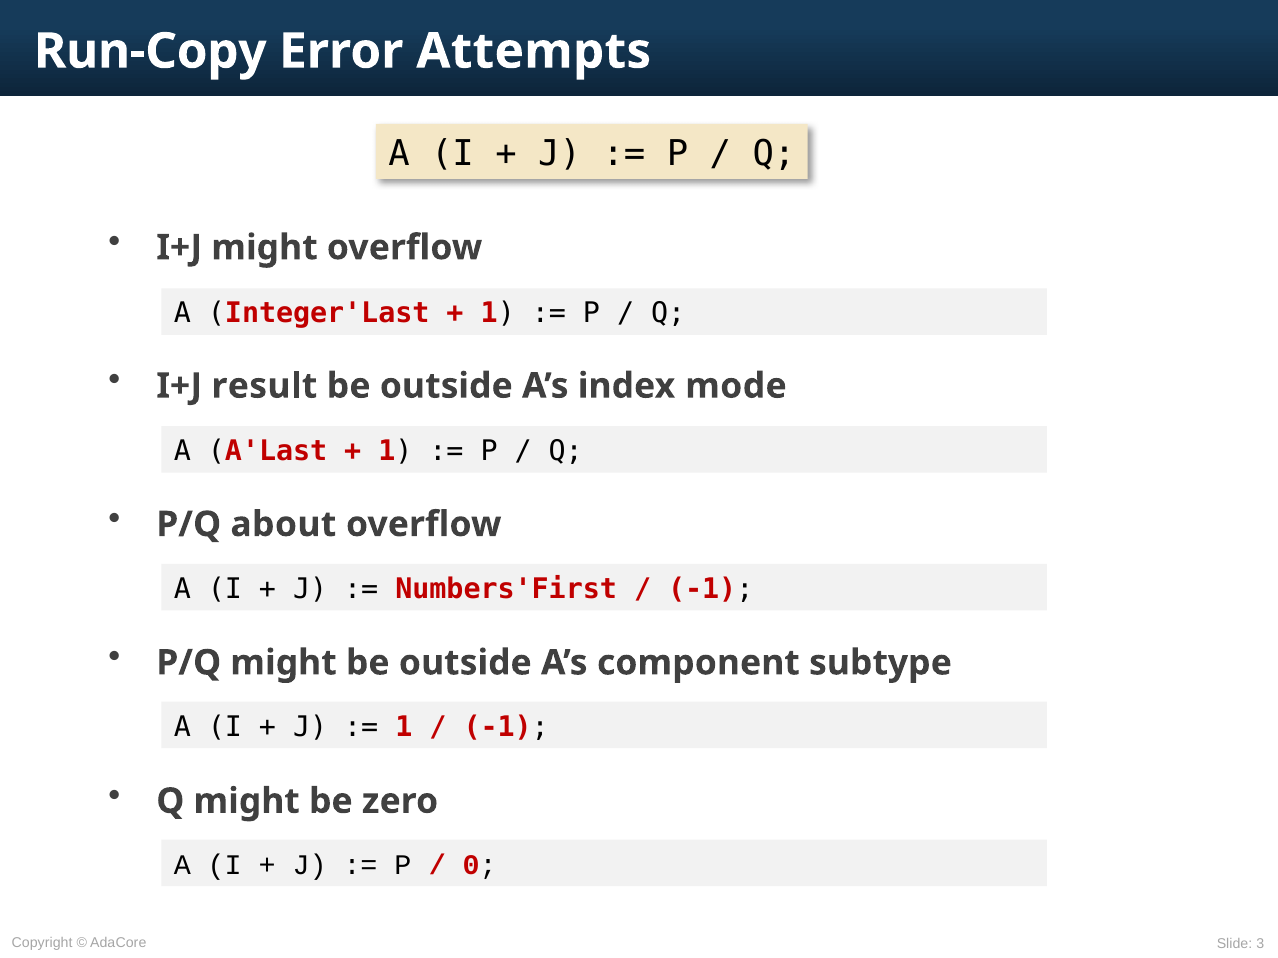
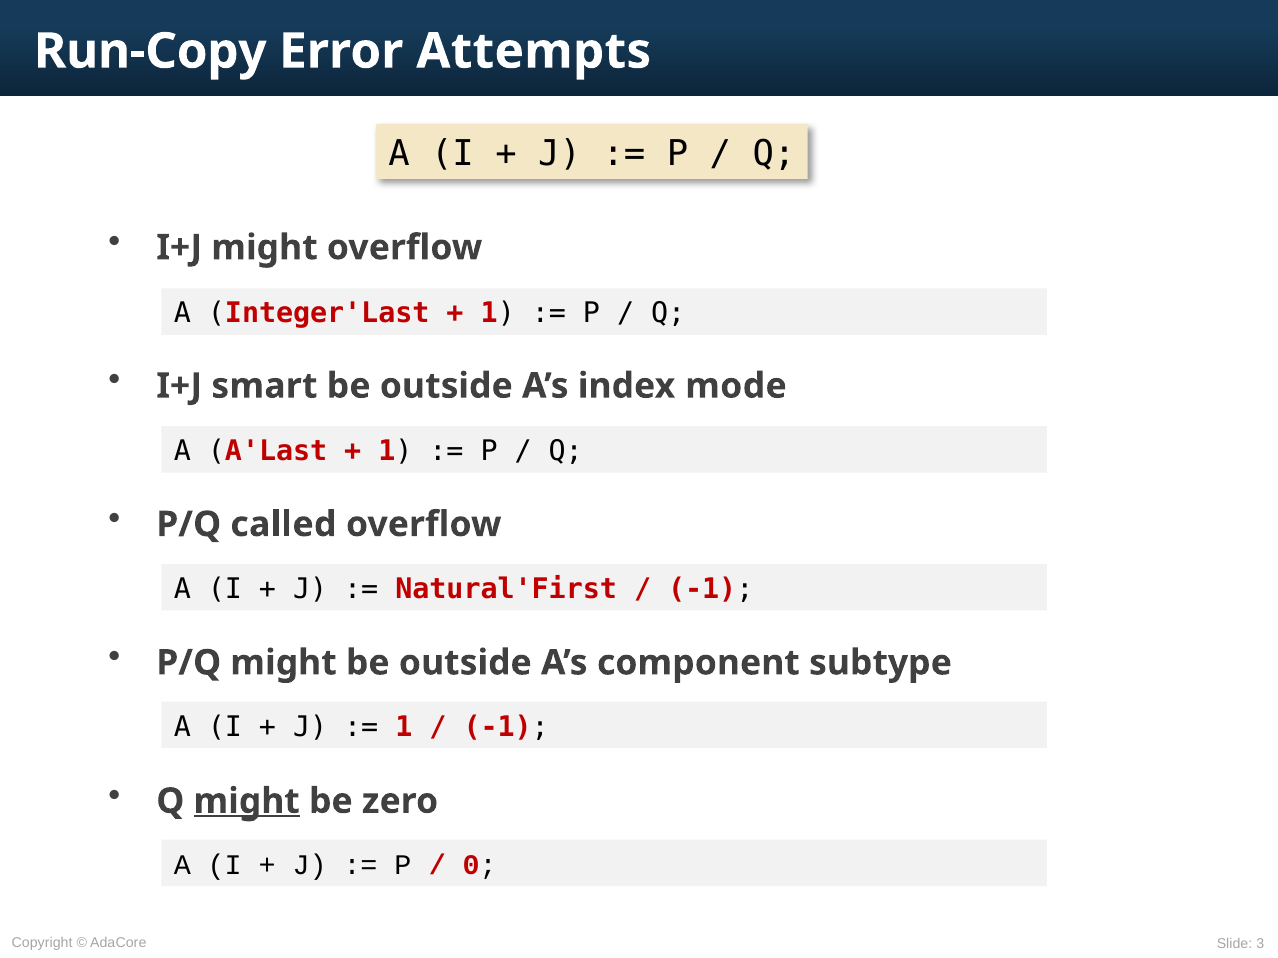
result: result -> smart
about: about -> called
Numbers'First: Numbers'First -> Natural'First
might at (247, 802) underline: none -> present
